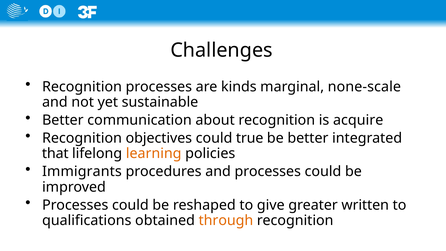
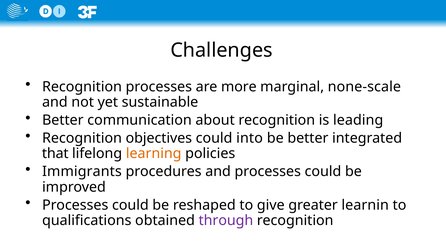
kinds: kinds -> more
acquire: acquire -> leading
true: true -> into
written: written -> learnin
through colour: orange -> purple
